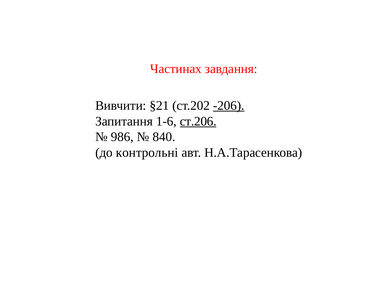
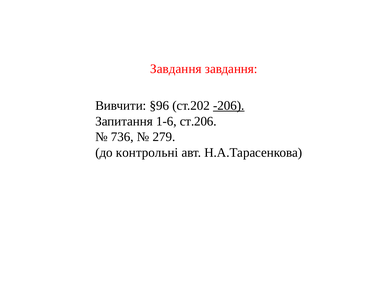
Частинах at (176, 69): Частинах -> Завдання
§21: §21 -> §96
ст.206 underline: present -> none
986: 986 -> 736
840: 840 -> 279
